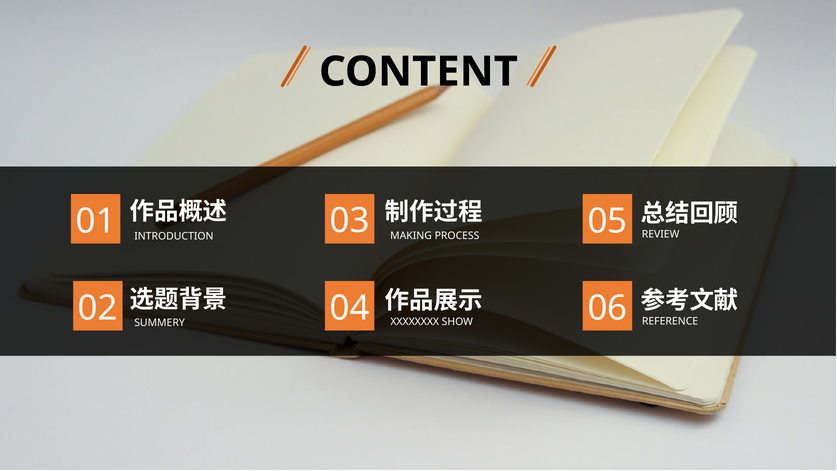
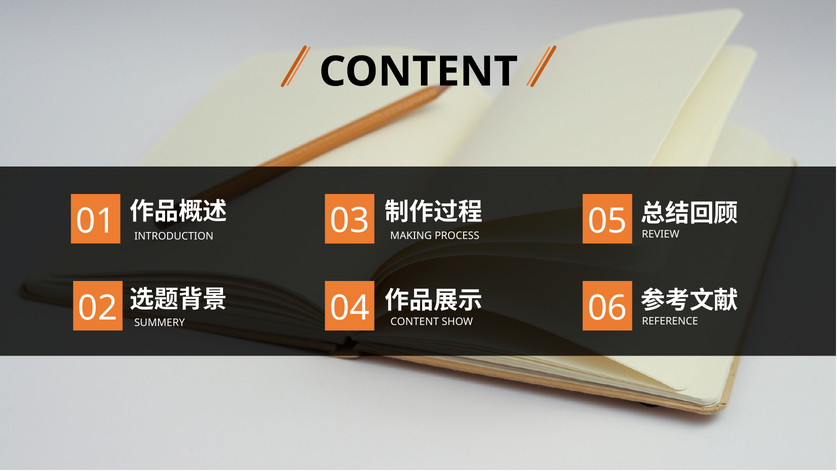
XXXXXXXX at (415, 322): XXXXXXXX -> CONTENT
